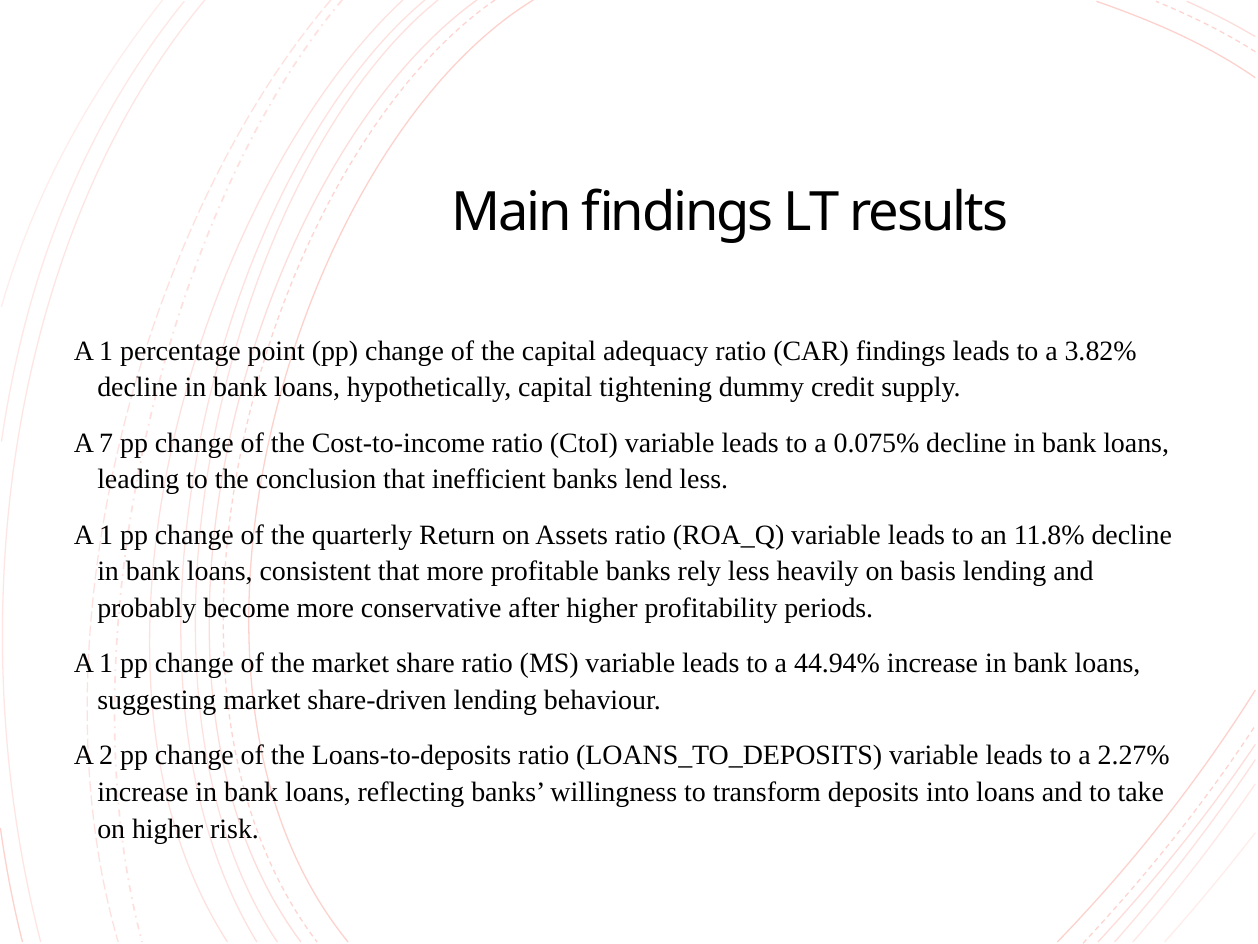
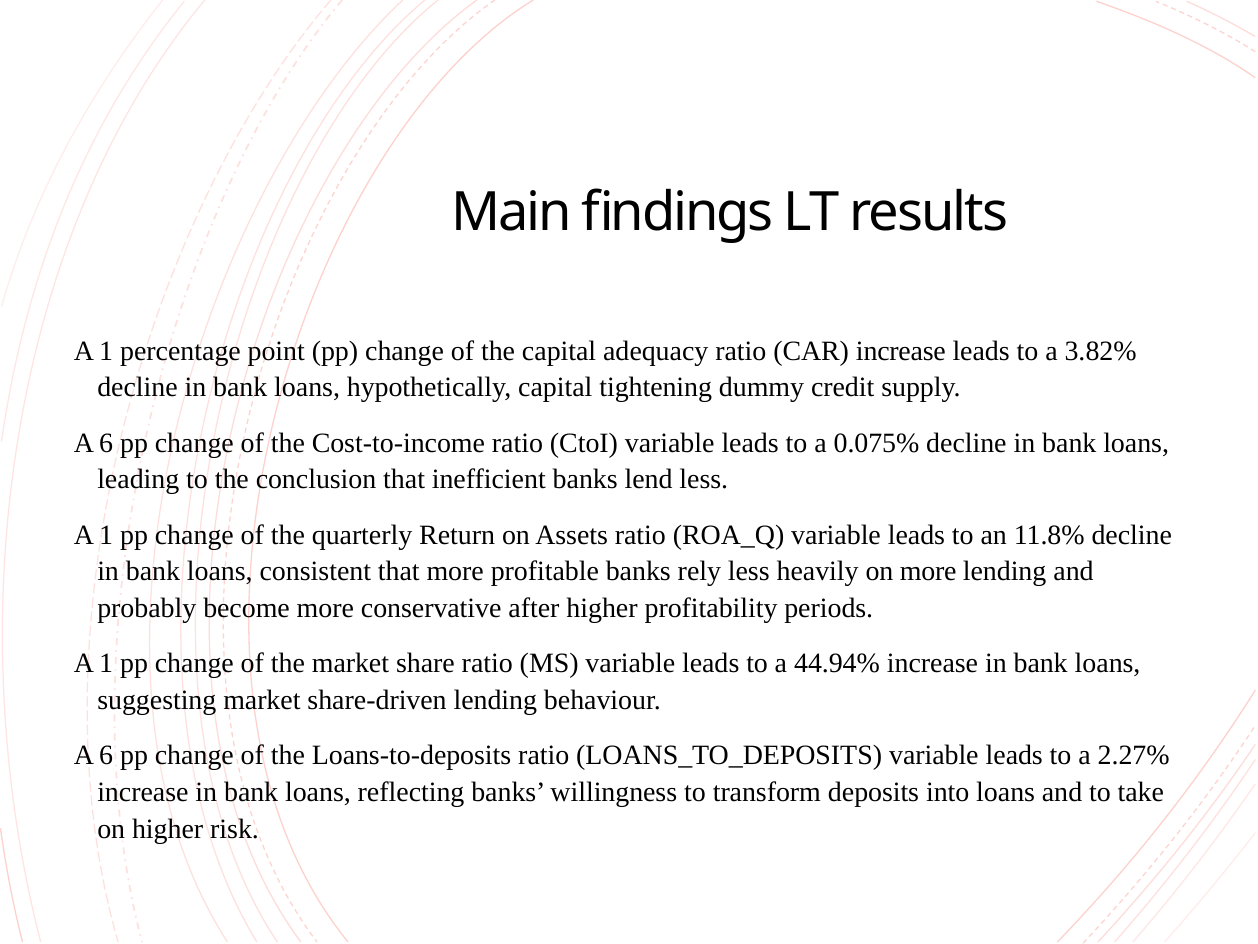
CAR findings: findings -> increase
7 at (106, 443): 7 -> 6
on basis: basis -> more
2 at (106, 755): 2 -> 6
